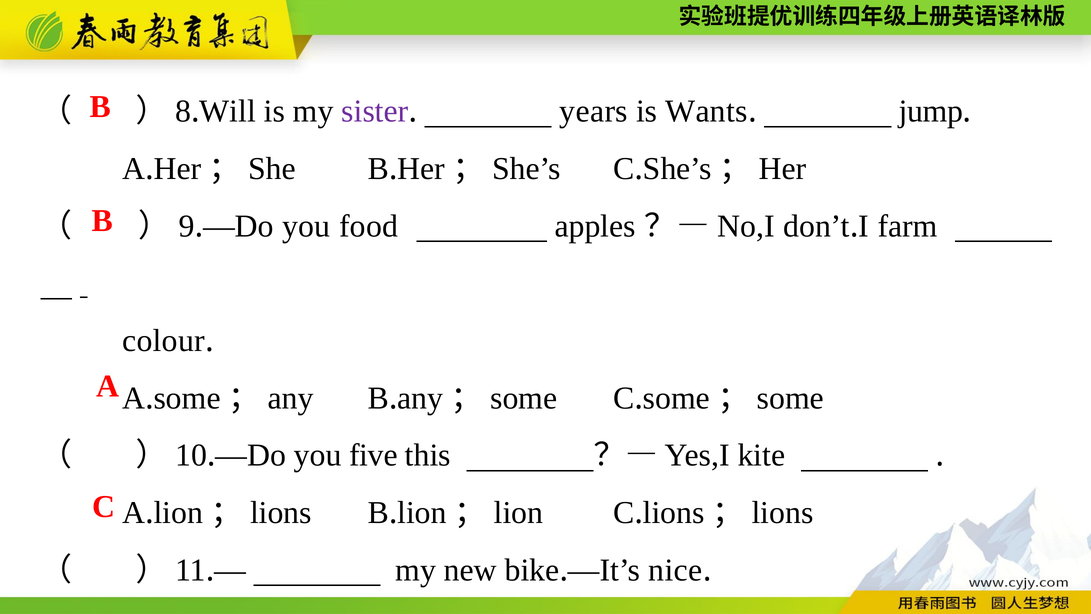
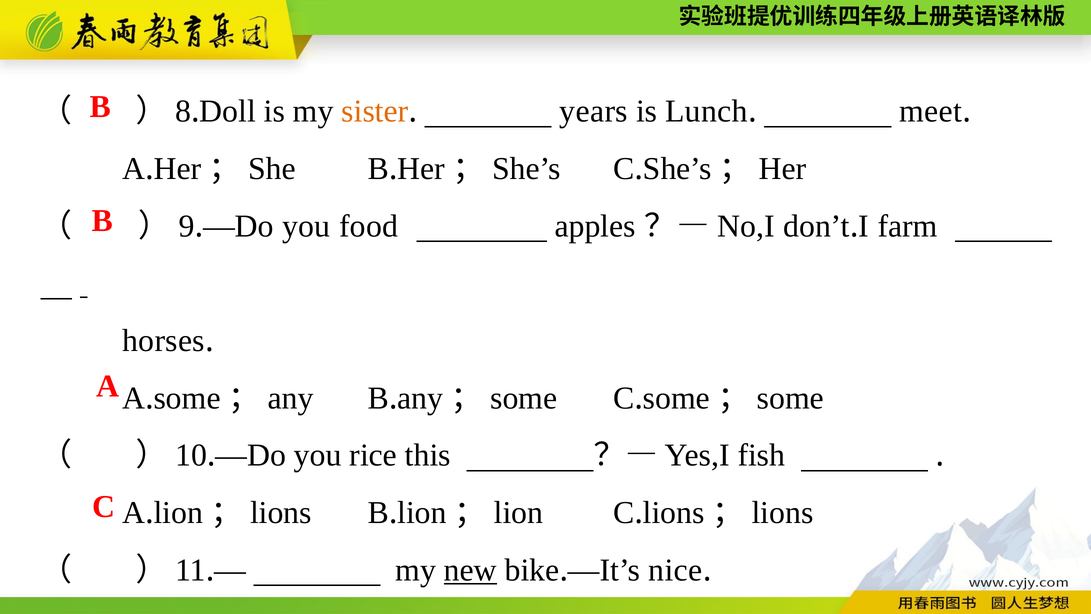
Will: Will -> Doll
sister colour: purple -> orange
Wants: Wants -> Lunch
jump: jump -> meet
colour: colour -> horses
five: five -> rice
kite: kite -> fish
new underline: none -> present
